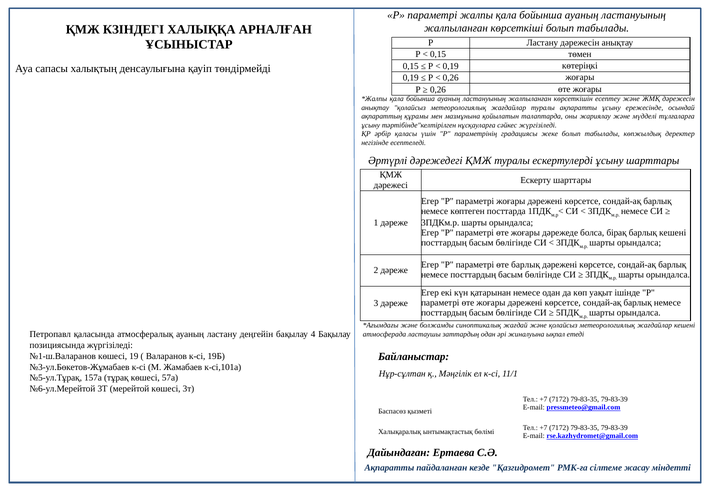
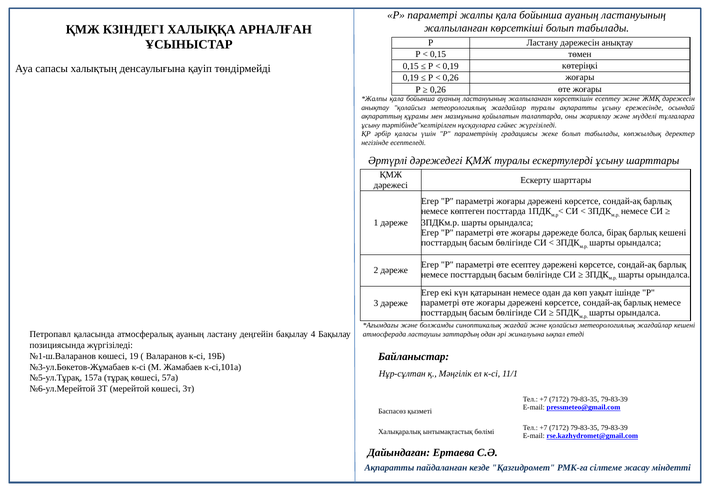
өте барлық: барлық -> есептеу
